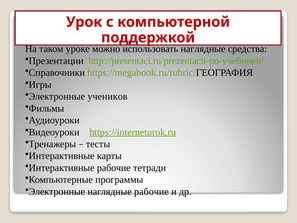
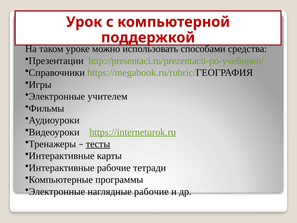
наглядные at (203, 49): наглядные -> способами
учеников: учеников -> учителем
тесты underline: none -> present
